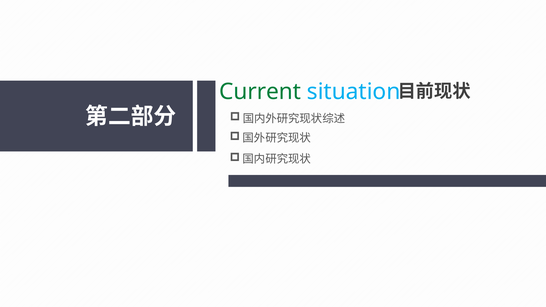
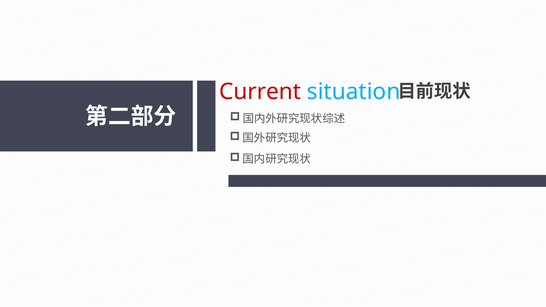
Current colour: green -> red
